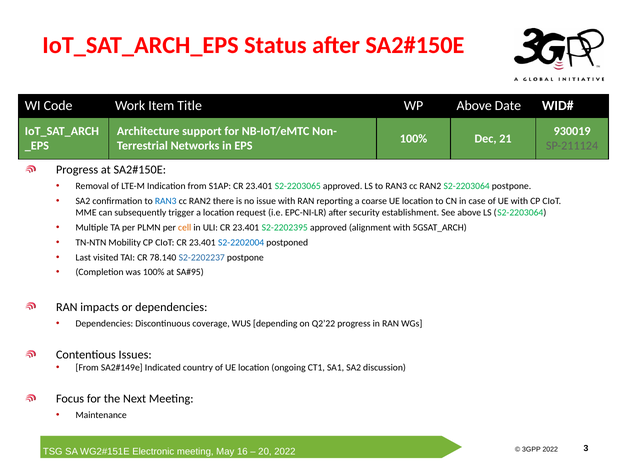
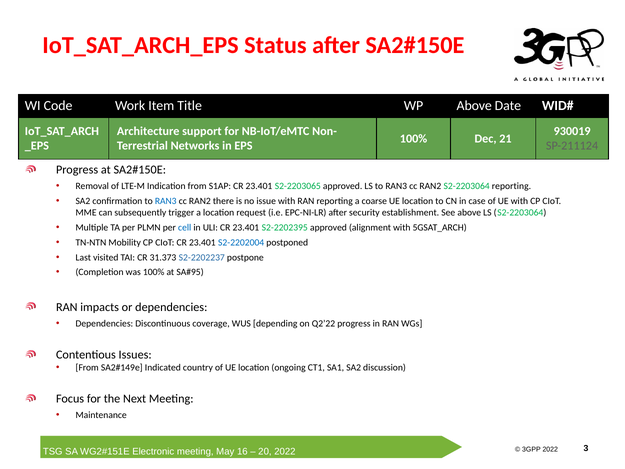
S2-2203064 postpone: postpone -> reporting
cell colour: orange -> blue
78.140: 78.140 -> 31.373
